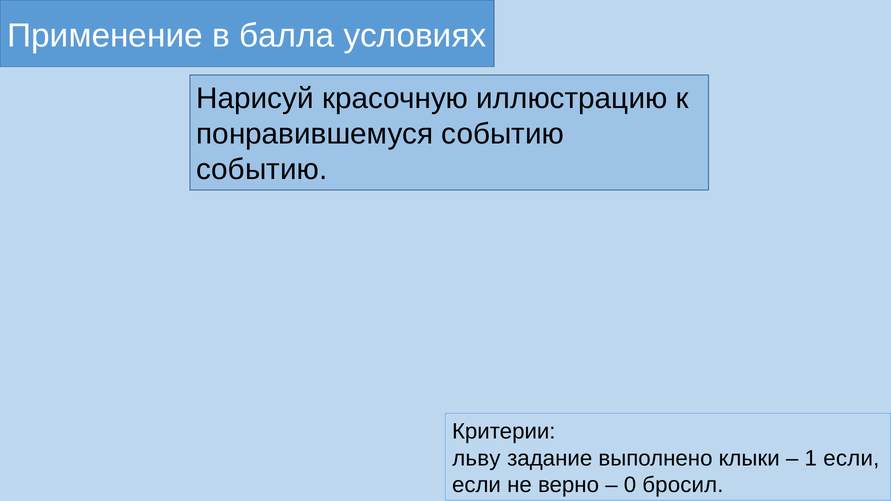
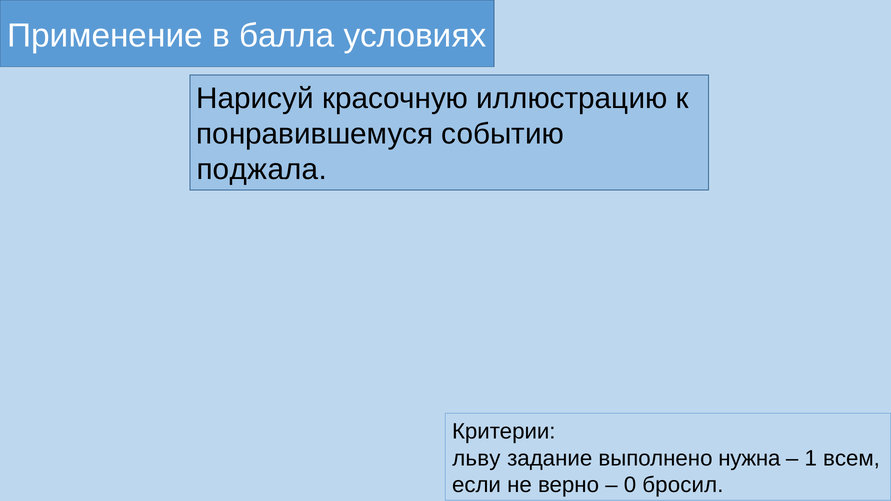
событию at (262, 170): событию -> поджала
клыки: клыки -> нужна
1 если: если -> всем
